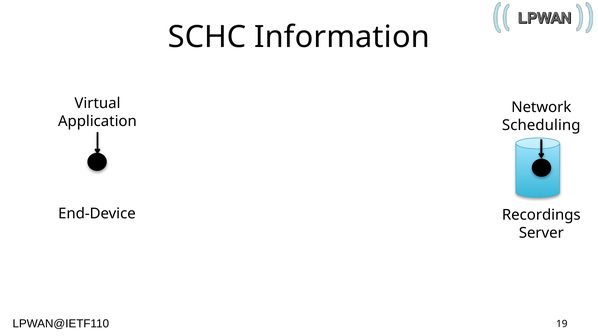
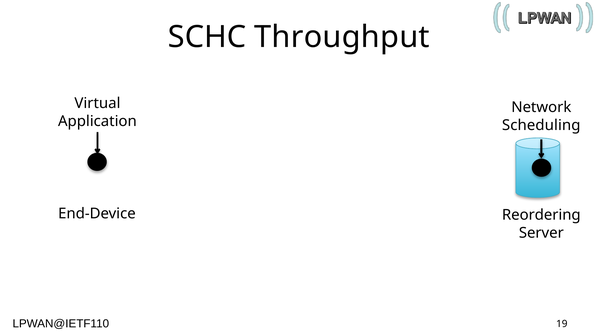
Information: Information -> Throughput
Recordings: Recordings -> Reordering
